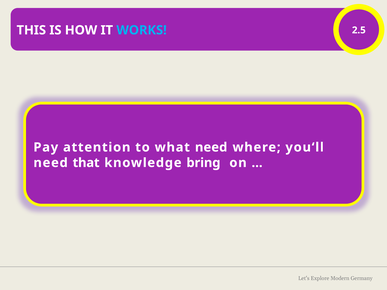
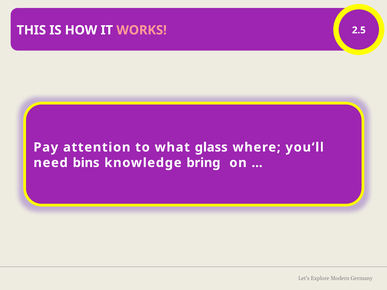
WORKS colour: light blue -> pink
what need: need -> glass
that: that -> bins
